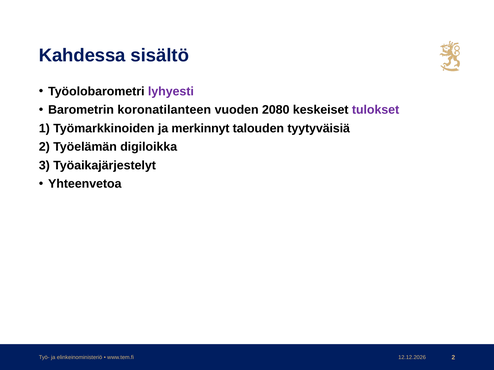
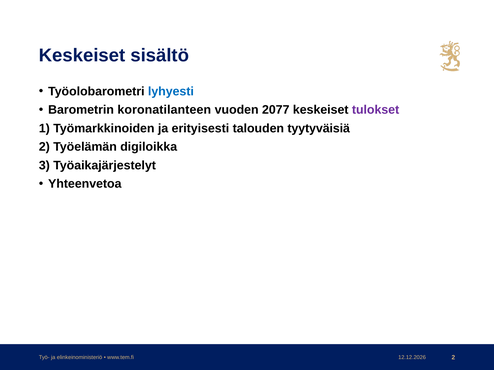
Kahdessa at (82, 55): Kahdessa -> Keskeiset
lyhyesti colour: purple -> blue
2080: 2080 -> 2077
merkinnyt: merkinnyt -> erityisesti
